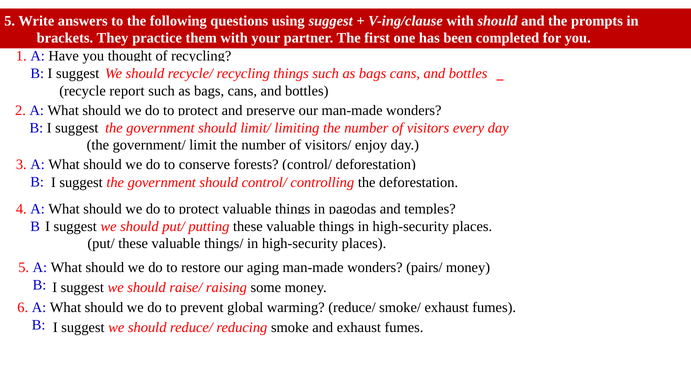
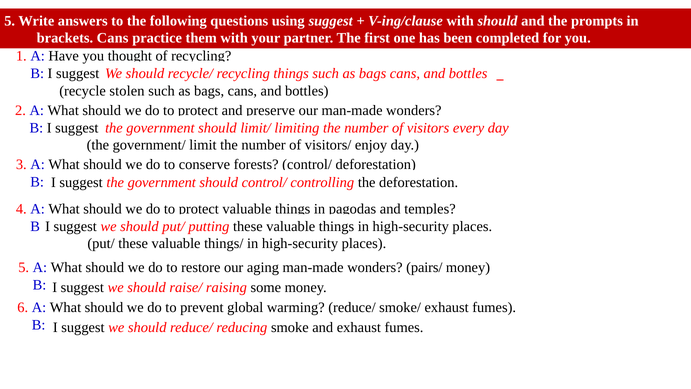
brackets They: They -> Cans
report: report -> stolen
